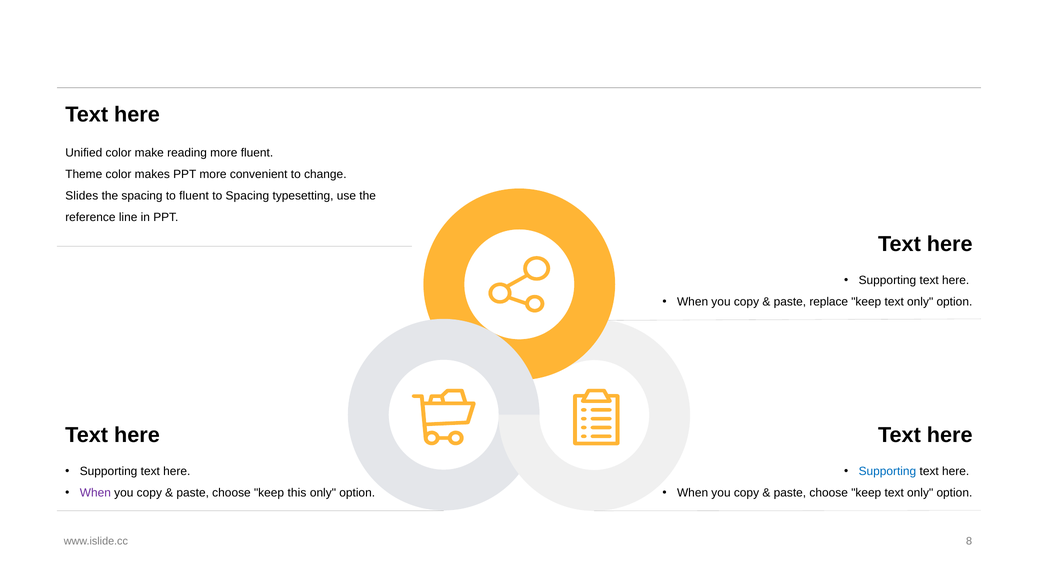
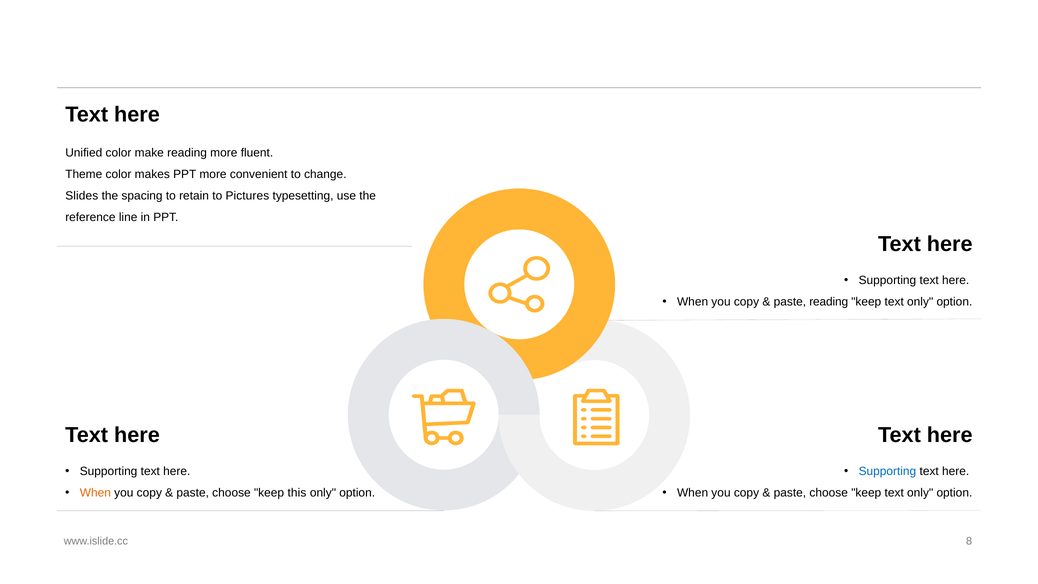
to fluent: fluent -> retain
to Spacing: Spacing -> Pictures
paste replace: replace -> reading
When at (95, 493) colour: purple -> orange
